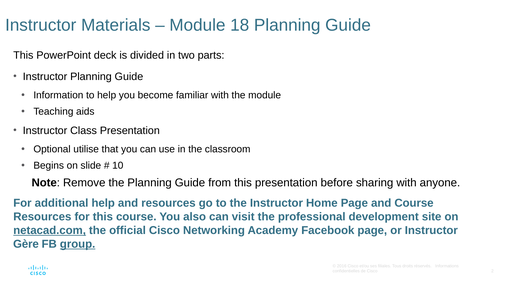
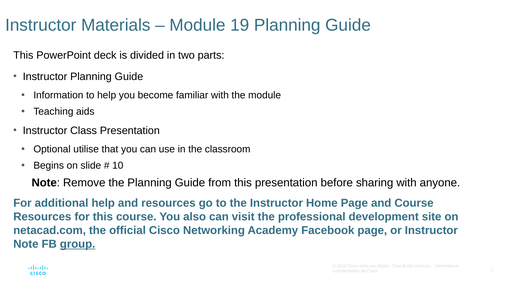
18: 18 -> 19
netacad.com underline: present -> none
Gère at (26, 244): Gère -> Note
